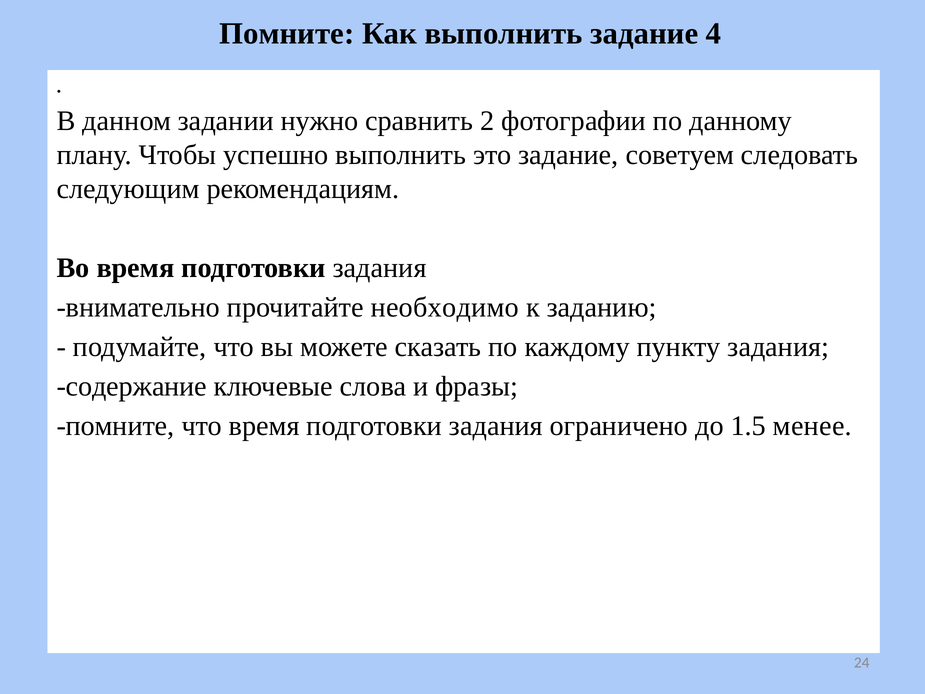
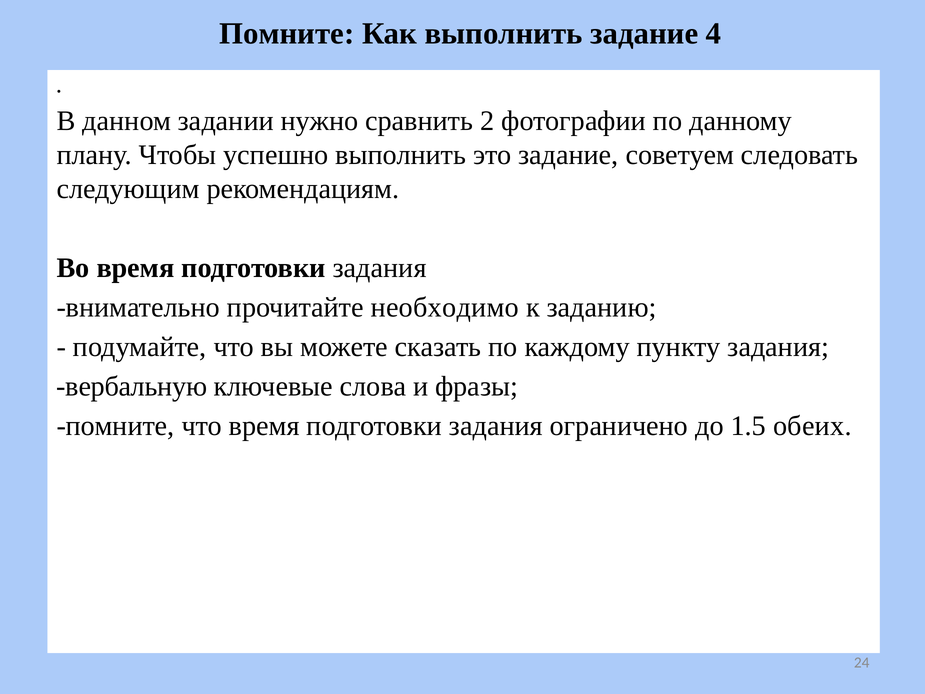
содержание: содержание -> вербальную
менее: менее -> обеих
